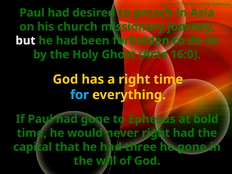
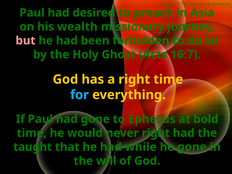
his church: church -> wealth
but colour: white -> pink
16:0: 16:0 -> 16:7
capital: capital -> taught
three: three -> while
